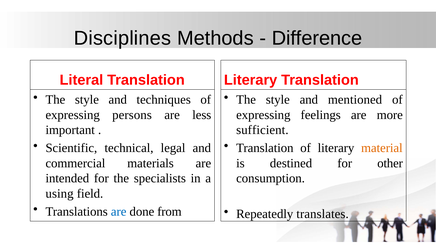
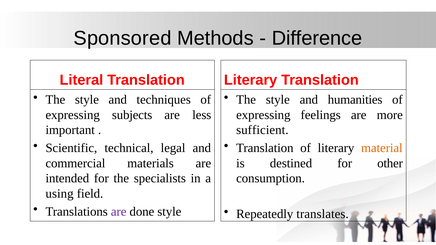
Disciplines: Disciplines -> Sponsored
mentioned: mentioned -> humanities
persons: persons -> subjects
are at (119, 212) colour: blue -> purple
done from: from -> style
